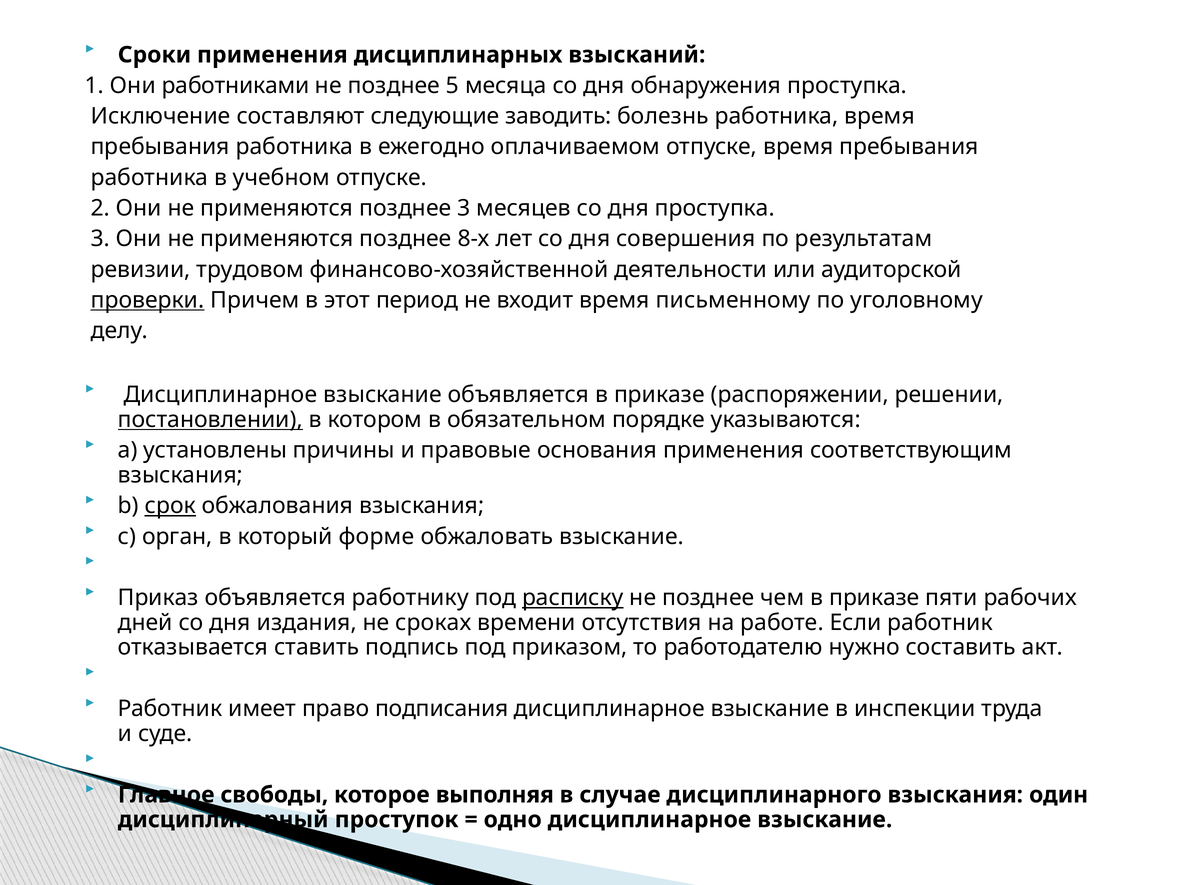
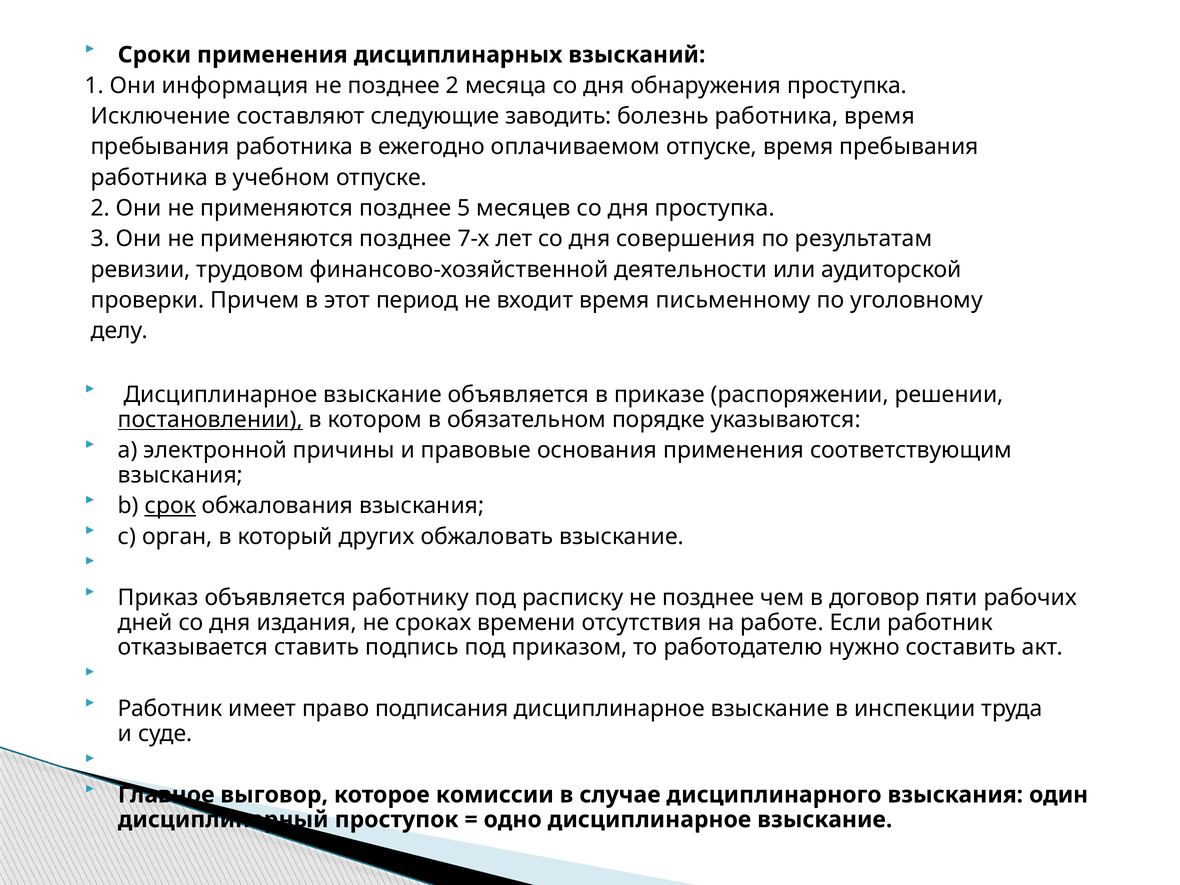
работниками: работниками -> информация
позднее 5: 5 -> 2
позднее 3: 3 -> 5
8-х: 8-х -> 7-х
проверки underline: present -> none
установлены: установлены -> электронной
форме: форме -> других
расписку underline: present -> none
чем в приказе: приказе -> договор
свободы: свободы -> выговор
выполняя: выполняя -> комиссии
